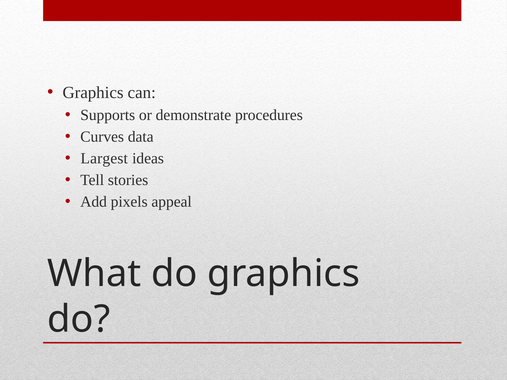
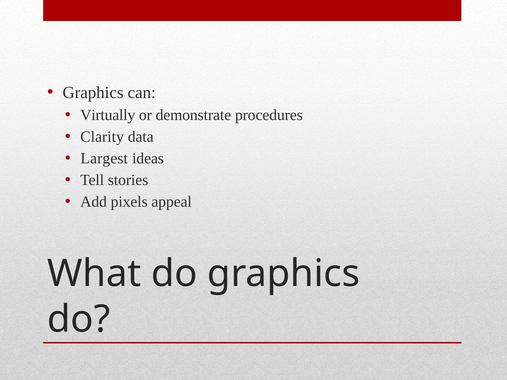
Supports: Supports -> Virtually
Curves: Curves -> Clarity
